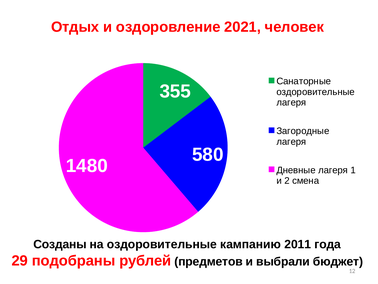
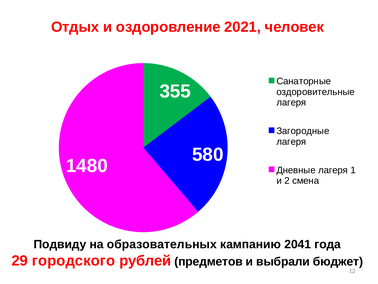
Созданы: Созданы -> Подвиду
на оздоровительные: оздоровительные -> образовательных
2011: 2011 -> 2041
подобраны: подобраны -> городского
